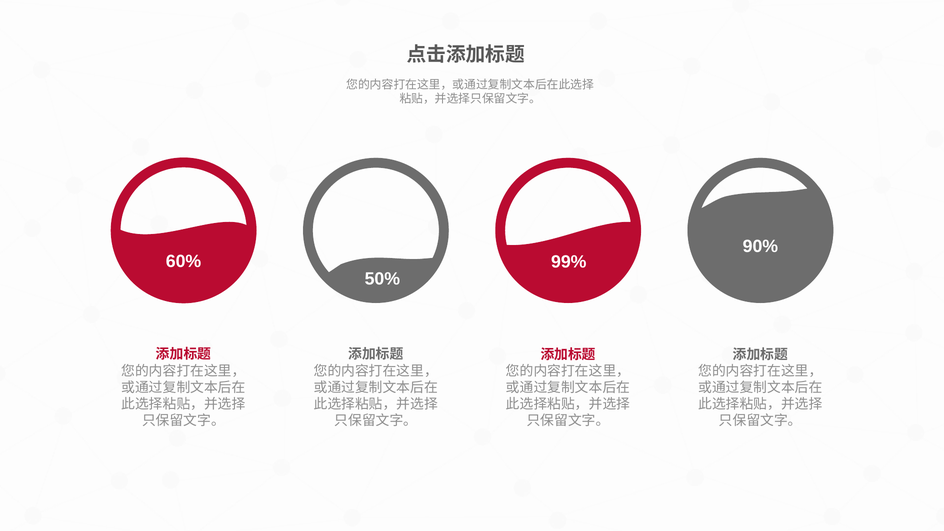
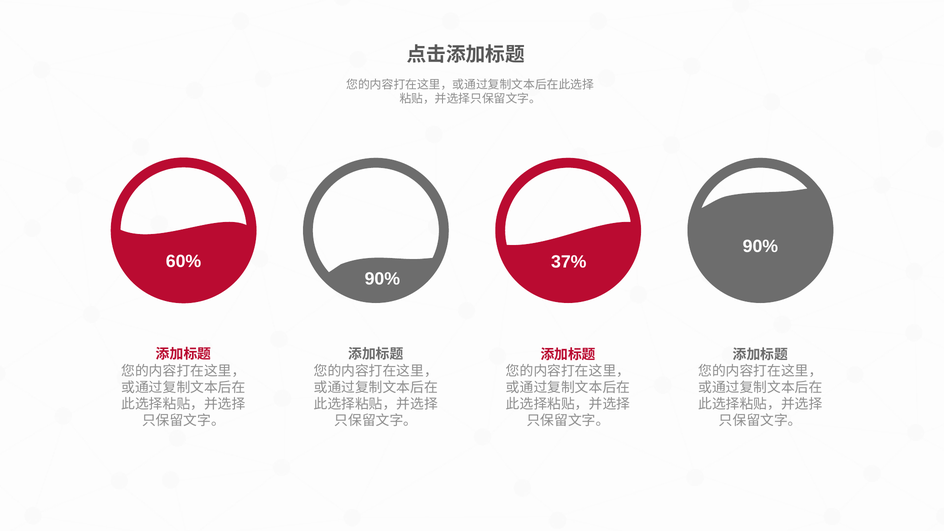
99%: 99% -> 37%
50% at (382, 279): 50% -> 90%
